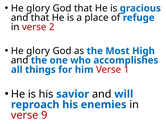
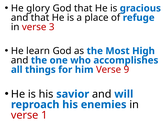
2: 2 -> 3
glory at (38, 51): glory -> learn
1: 1 -> 9
9: 9 -> 1
